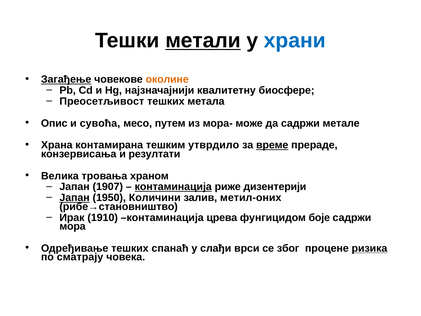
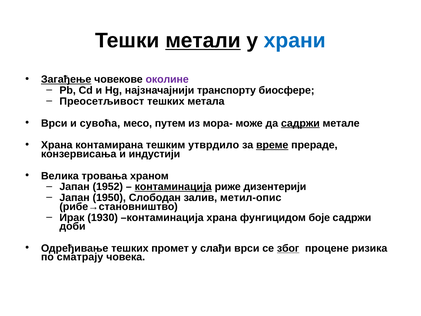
околине colour: orange -> purple
квалитетну: квалитетну -> транспорту
Опис at (54, 123): Опис -> Врси
садржи at (300, 123) underline: none -> present
резултати: резултати -> индустији
1907: 1907 -> 1952
Јапан at (75, 198) underline: present -> none
Количини: Количини -> Слободан
метил-оних: метил-оних -> метил-опис
1910: 1910 -> 1930
контаминација црева: црева -> храна
мора: мора -> доби
спанаћ: спанаћ -> промет
због underline: none -> present
ризика underline: present -> none
